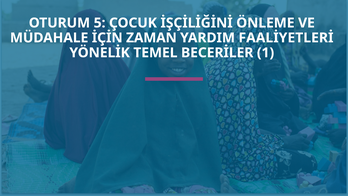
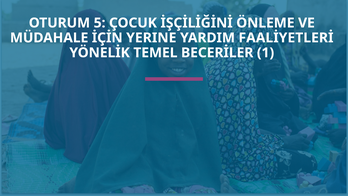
ZAMAN: ZAMAN -> YERINE
